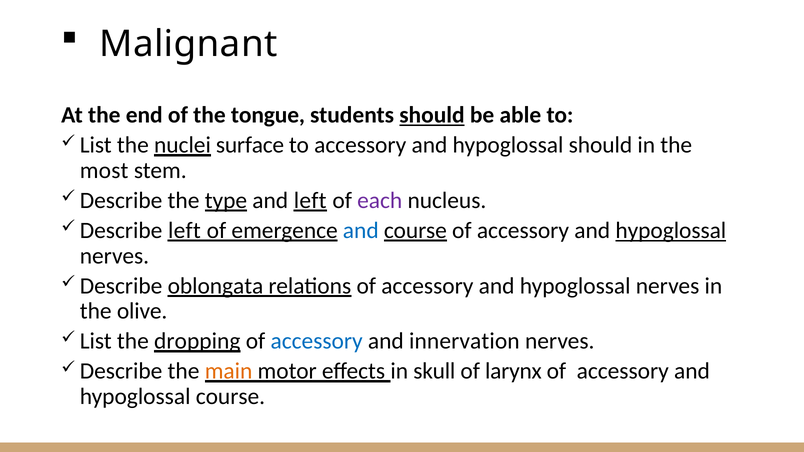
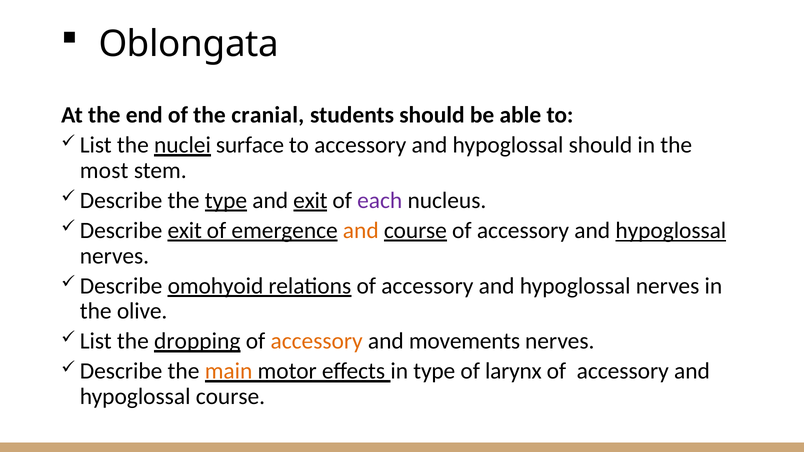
Malignant: Malignant -> Oblongata
tongue: tongue -> cranial
should at (432, 115) underline: present -> none
and left: left -> exit
left at (184, 231): left -> exit
and at (361, 231) colour: blue -> orange
oblongata: oblongata -> omohyoid
accessory at (317, 341) colour: blue -> orange
innervation: innervation -> movements
in skull: skull -> type
